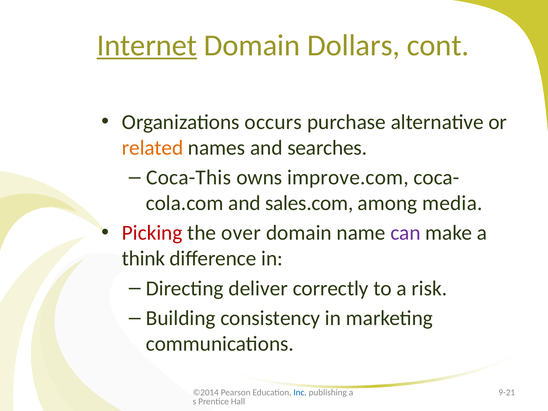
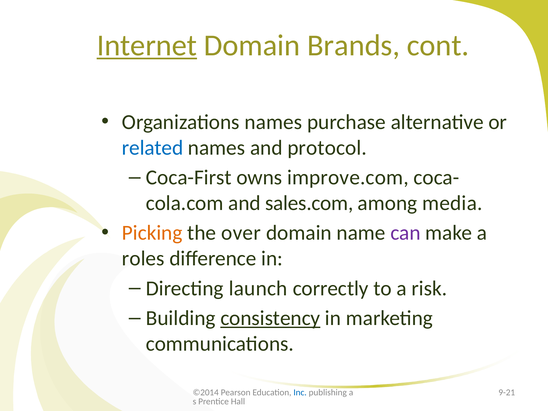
Dollars: Dollars -> Brands
Organizations occurs: occurs -> names
related colour: orange -> blue
searches: searches -> protocol
Coca-This: Coca-This -> Coca-First
Picking colour: red -> orange
think: think -> roles
deliver: deliver -> launch
consistency underline: none -> present
